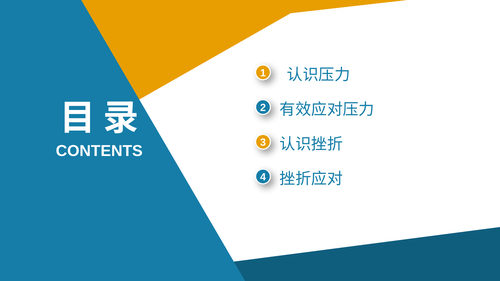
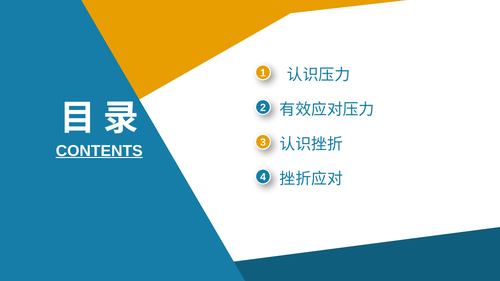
CONTENTS underline: none -> present
